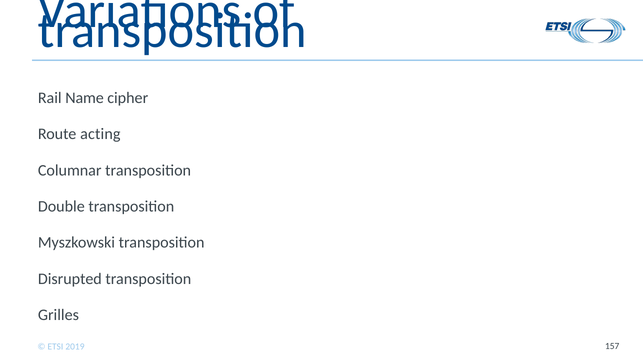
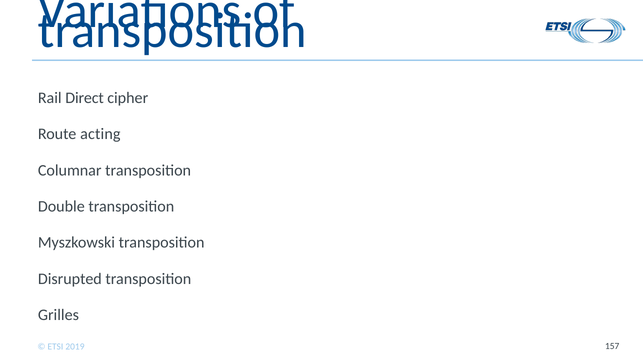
Name: Name -> Direct
